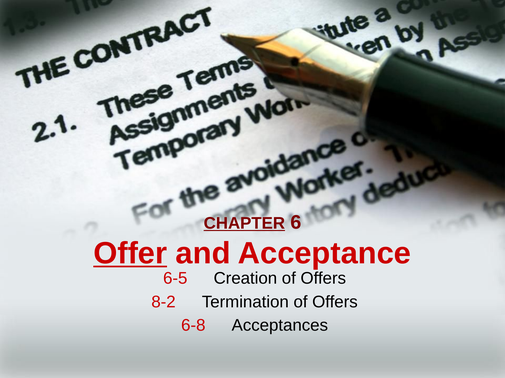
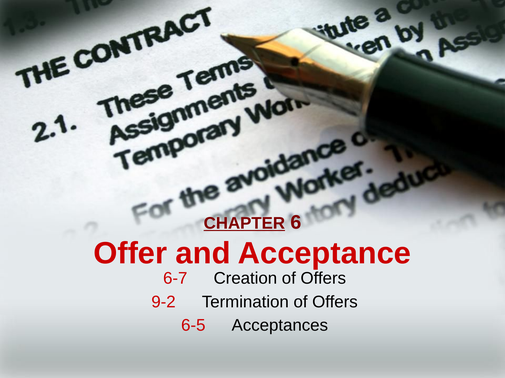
Offer underline: present -> none
6-5: 6-5 -> 6-7
8-2: 8-2 -> 9-2
6-8: 6-8 -> 6-5
